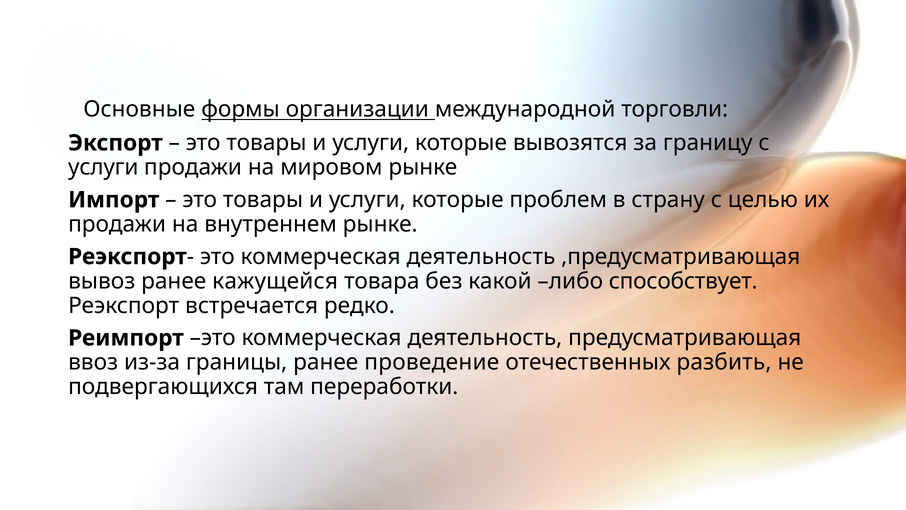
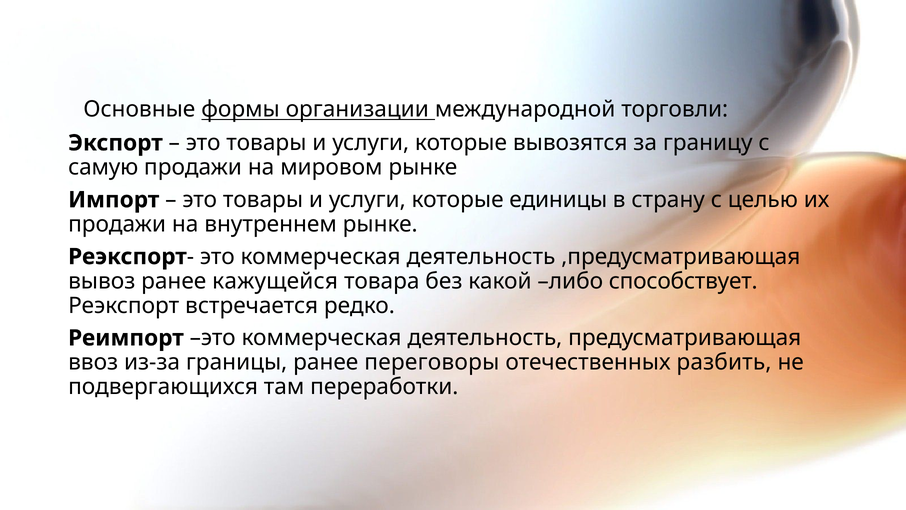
услуги at (103, 167): услуги -> самую
проблем: проблем -> единицы
проведение: проведение -> переговоры
